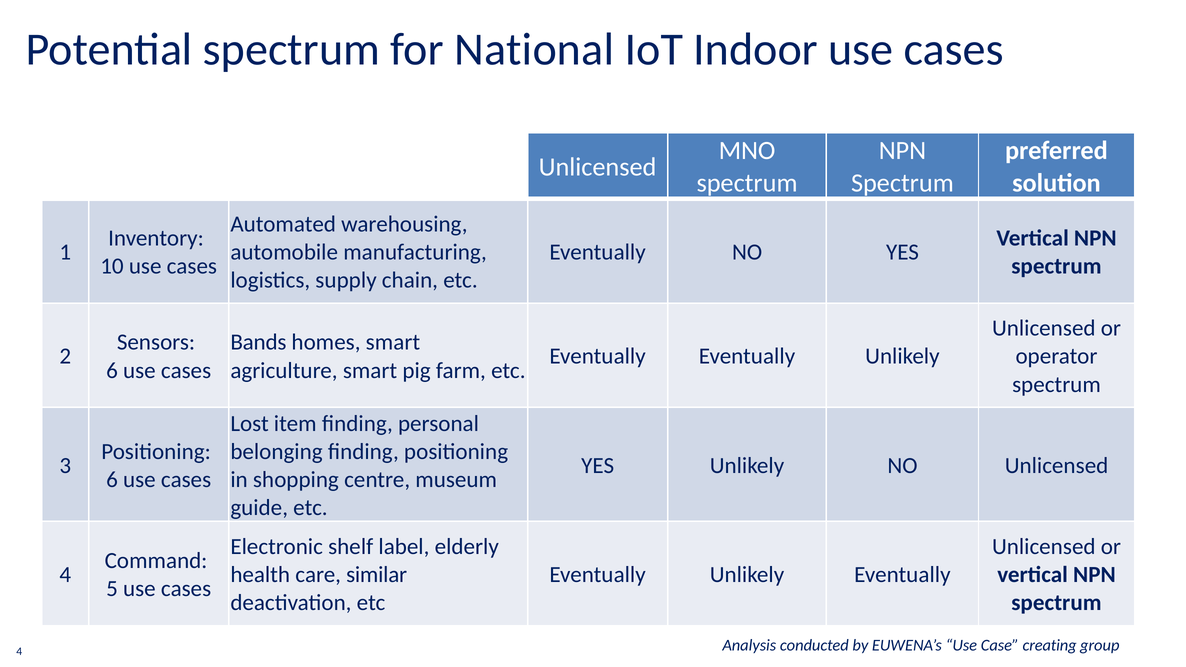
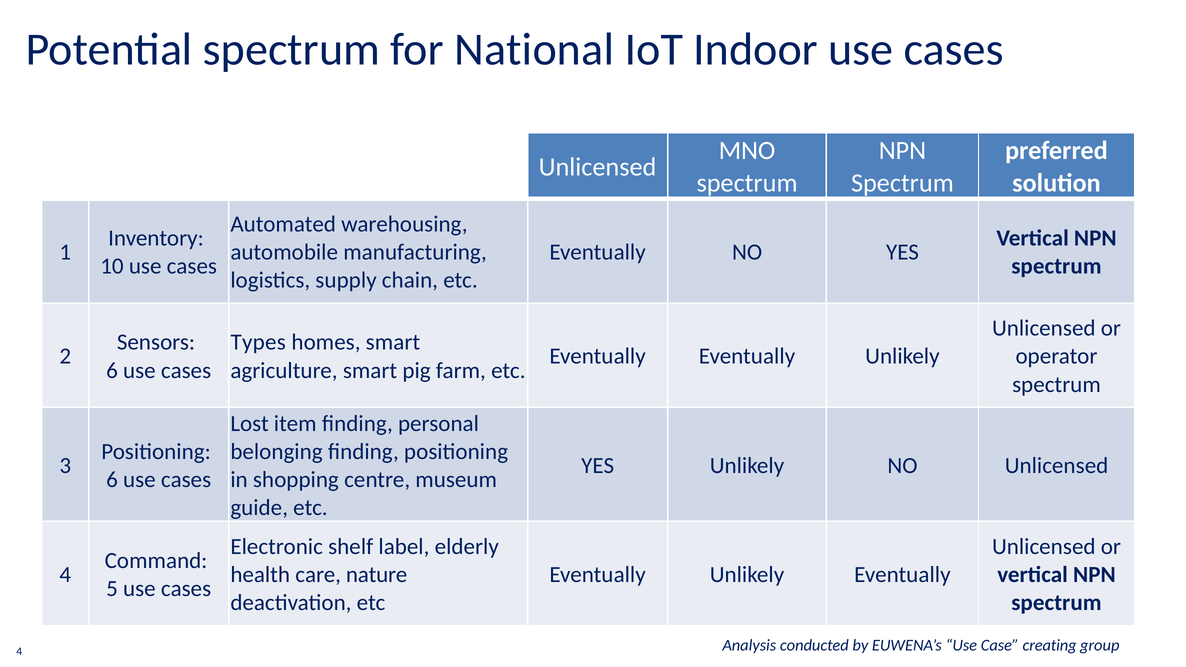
Bands: Bands -> Types
similar: similar -> nature
